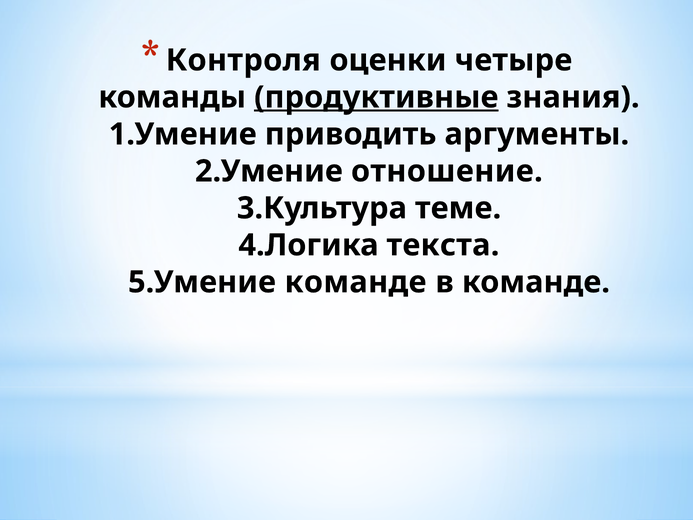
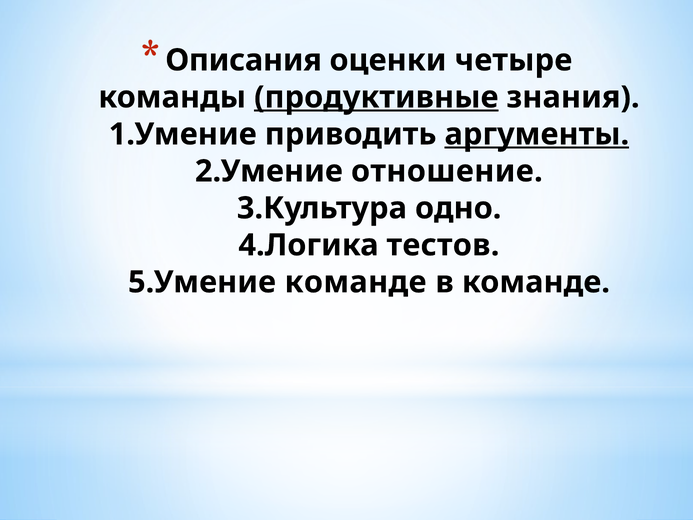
Контроля: Контроля -> Описания
аргументы underline: none -> present
теме: теме -> одно
текста: текста -> тестов
